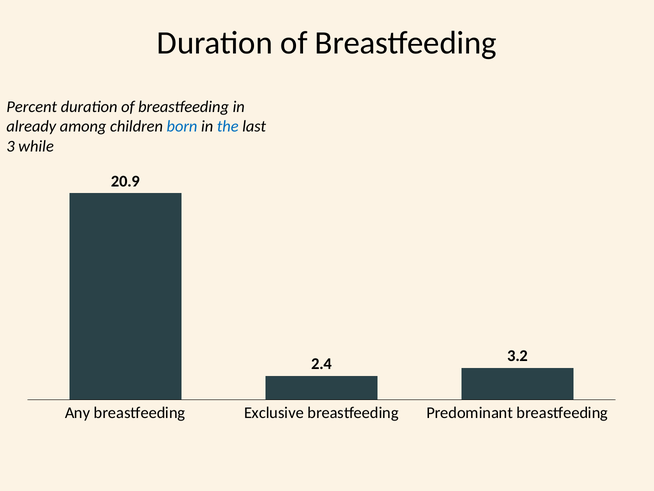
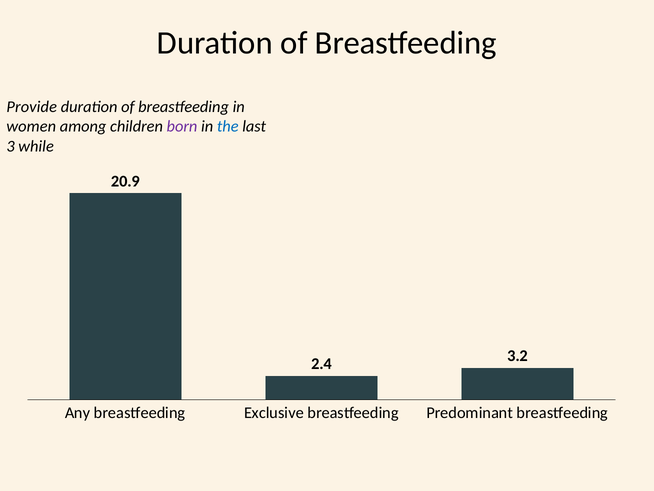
Percent: Percent -> Provide
already: already -> women
born colour: blue -> purple
